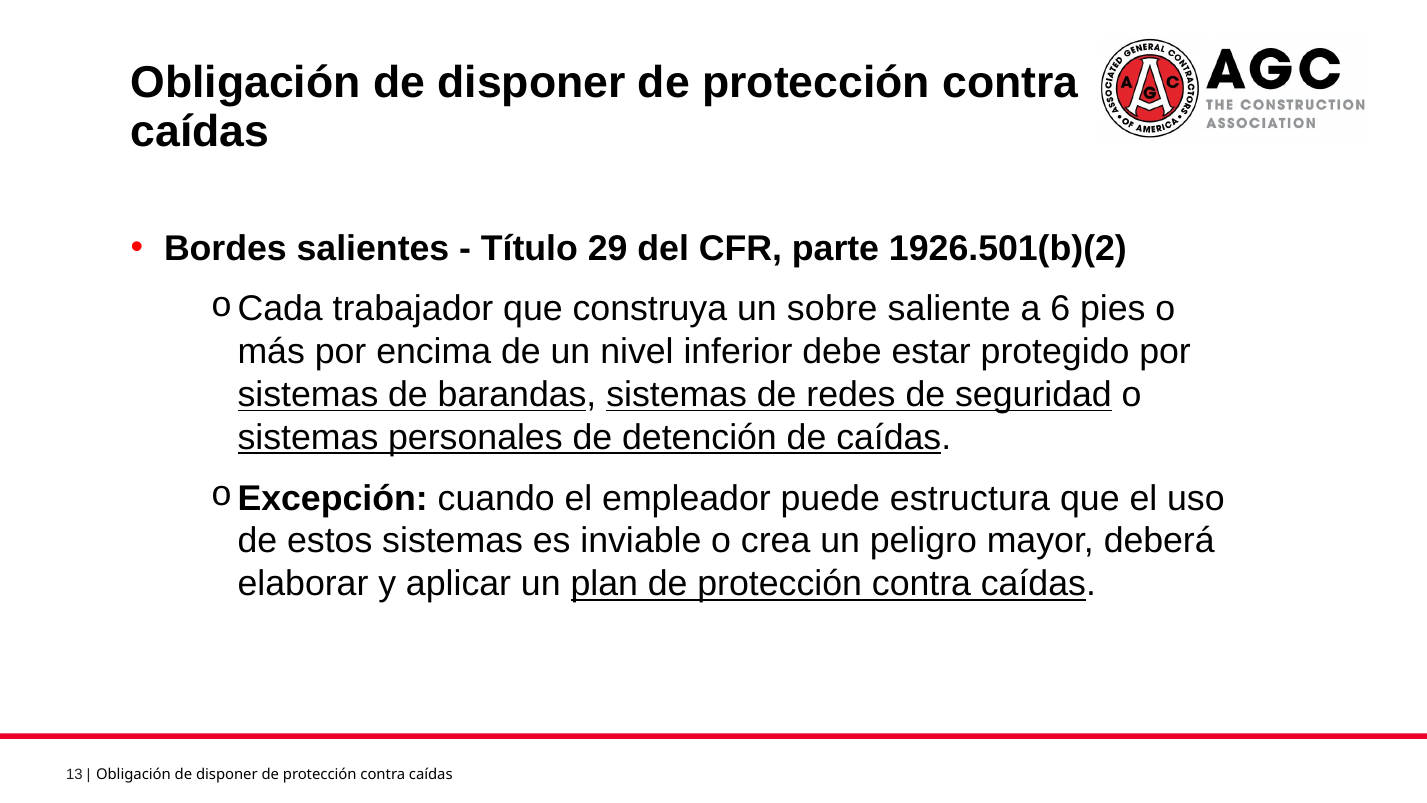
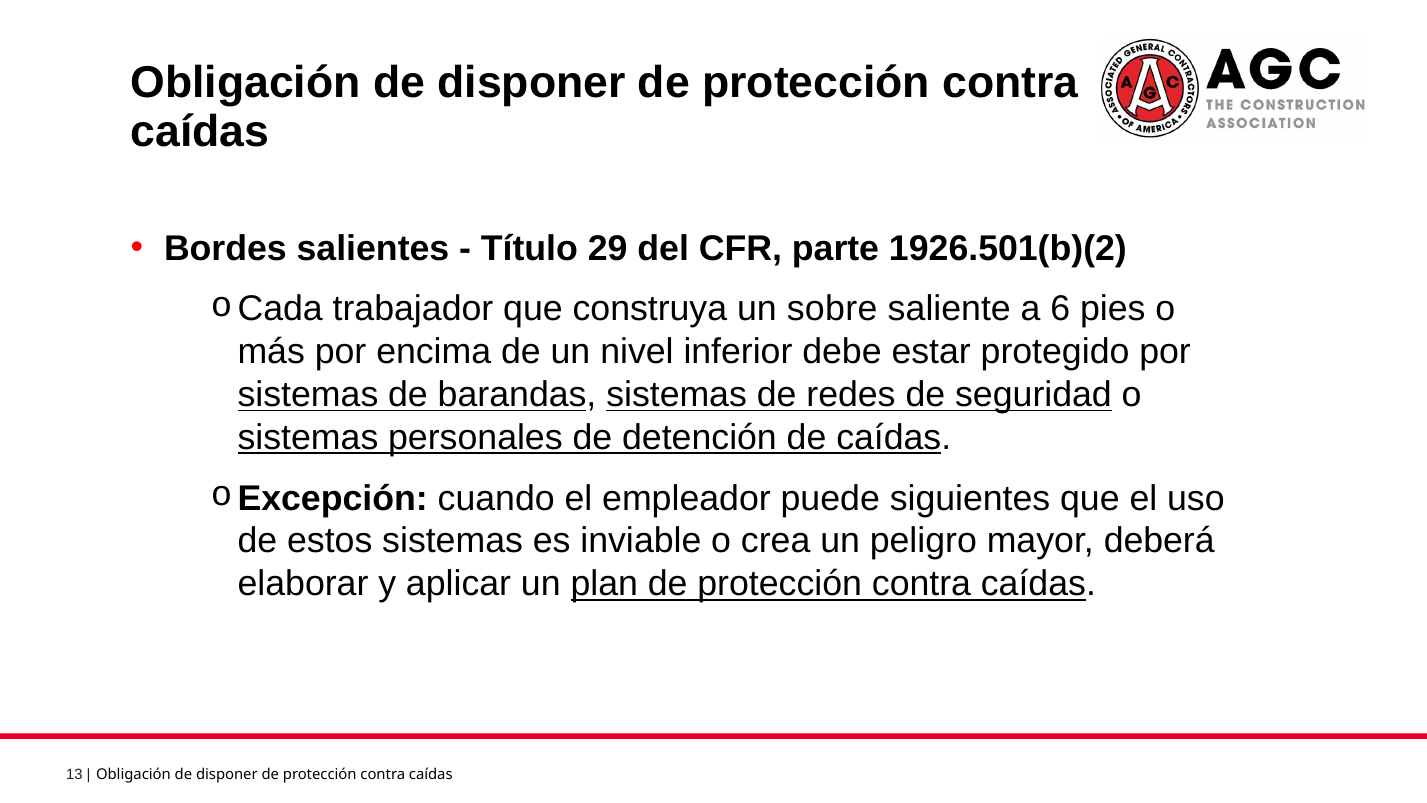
estructura: estructura -> siguientes
